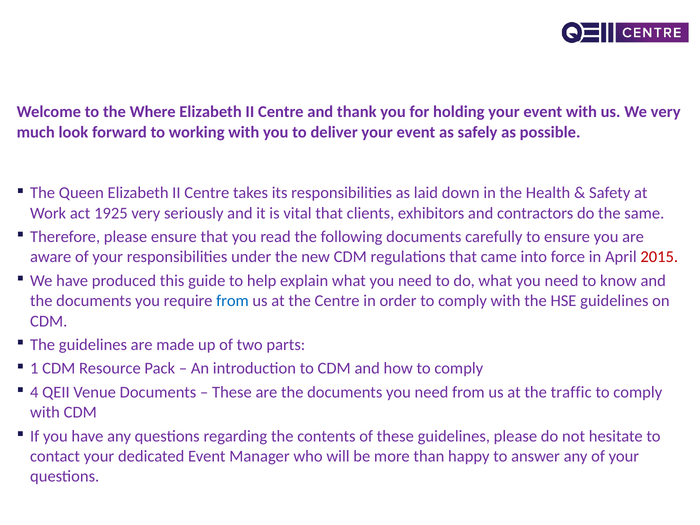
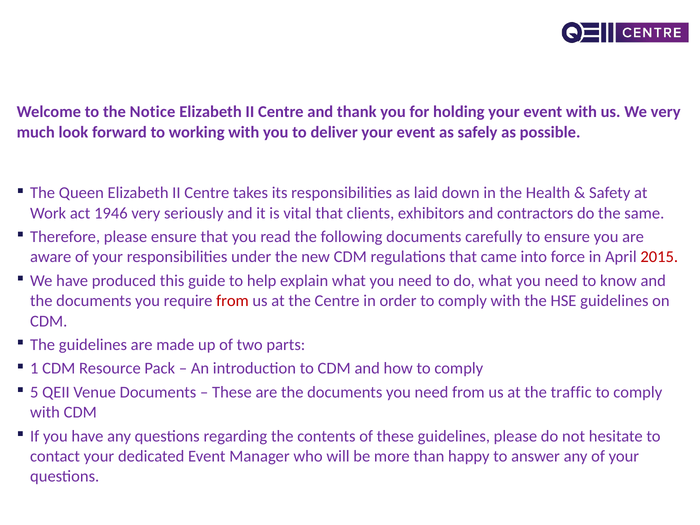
Where: Where -> Notice
1925: 1925 -> 1946
from at (232, 301) colour: blue -> red
4: 4 -> 5
